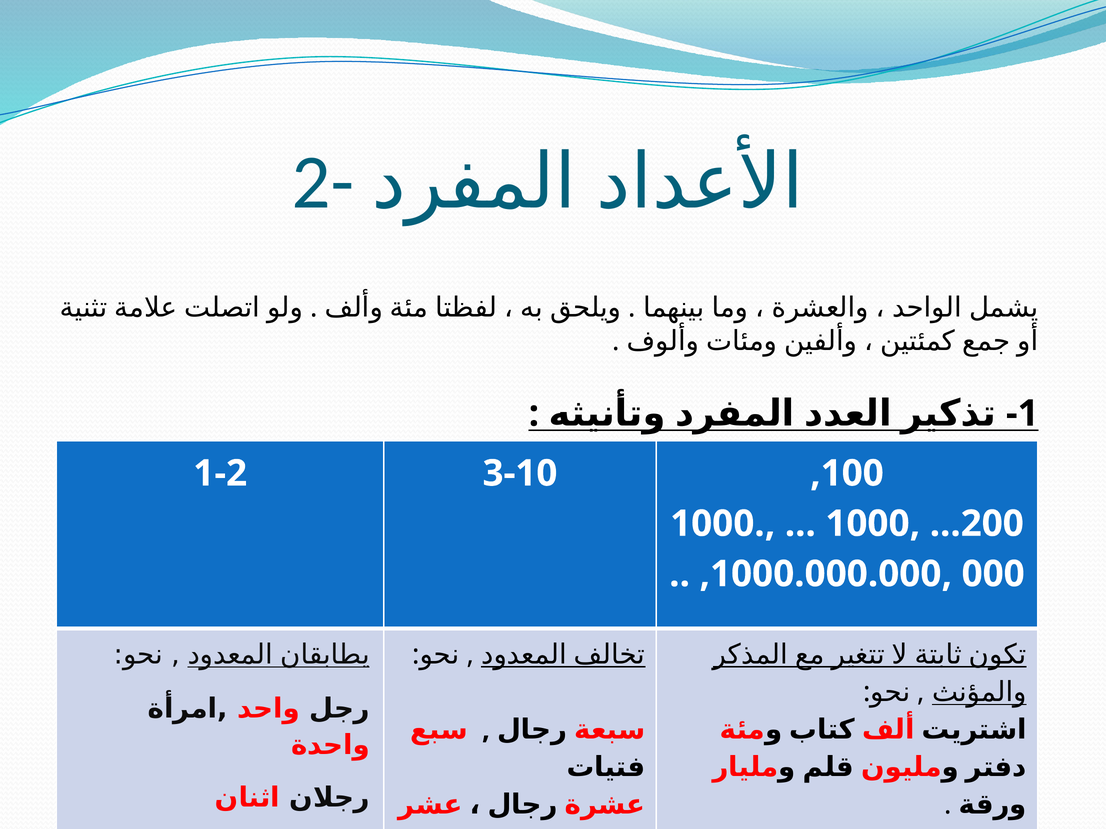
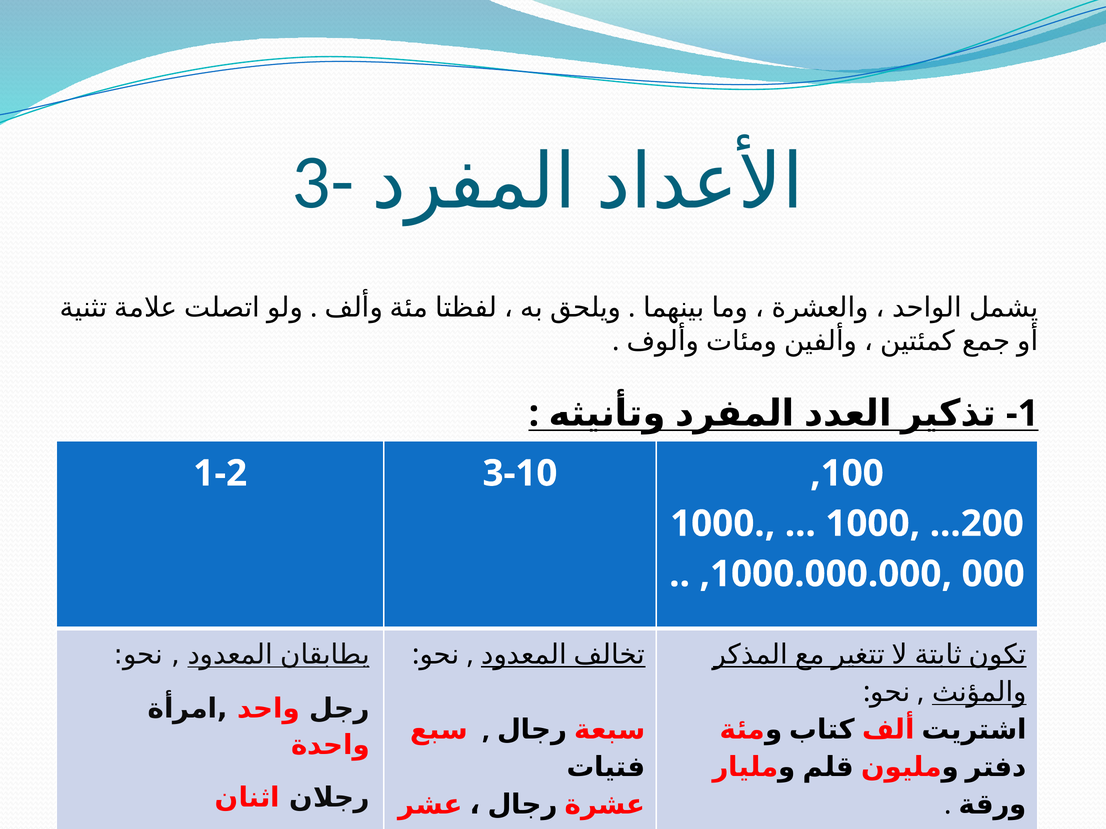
2-: 2- -> 3-
